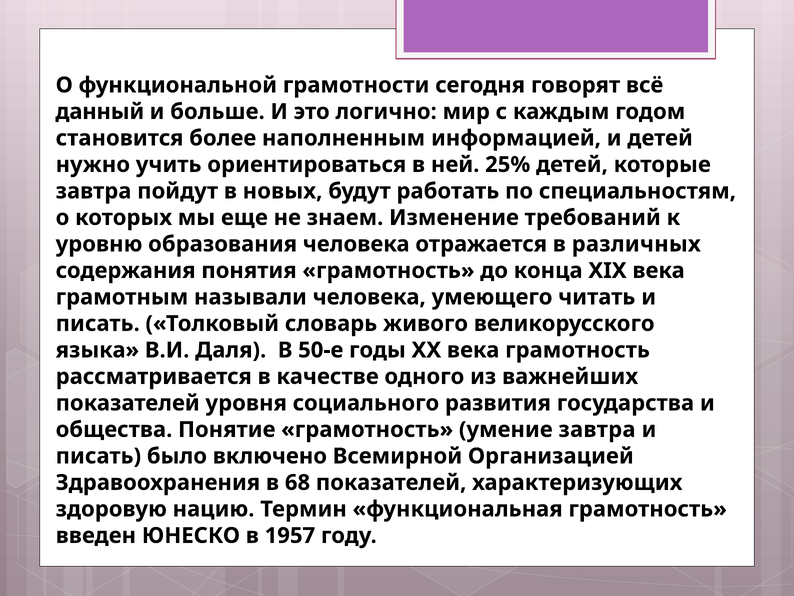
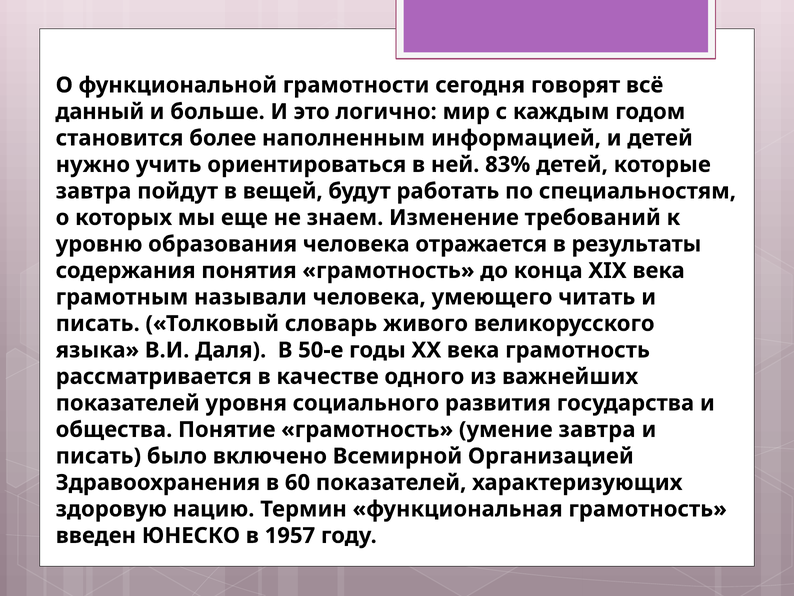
25%: 25% -> 83%
новых: новых -> вещей
различных: различных -> результаты
68: 68 -> 60
